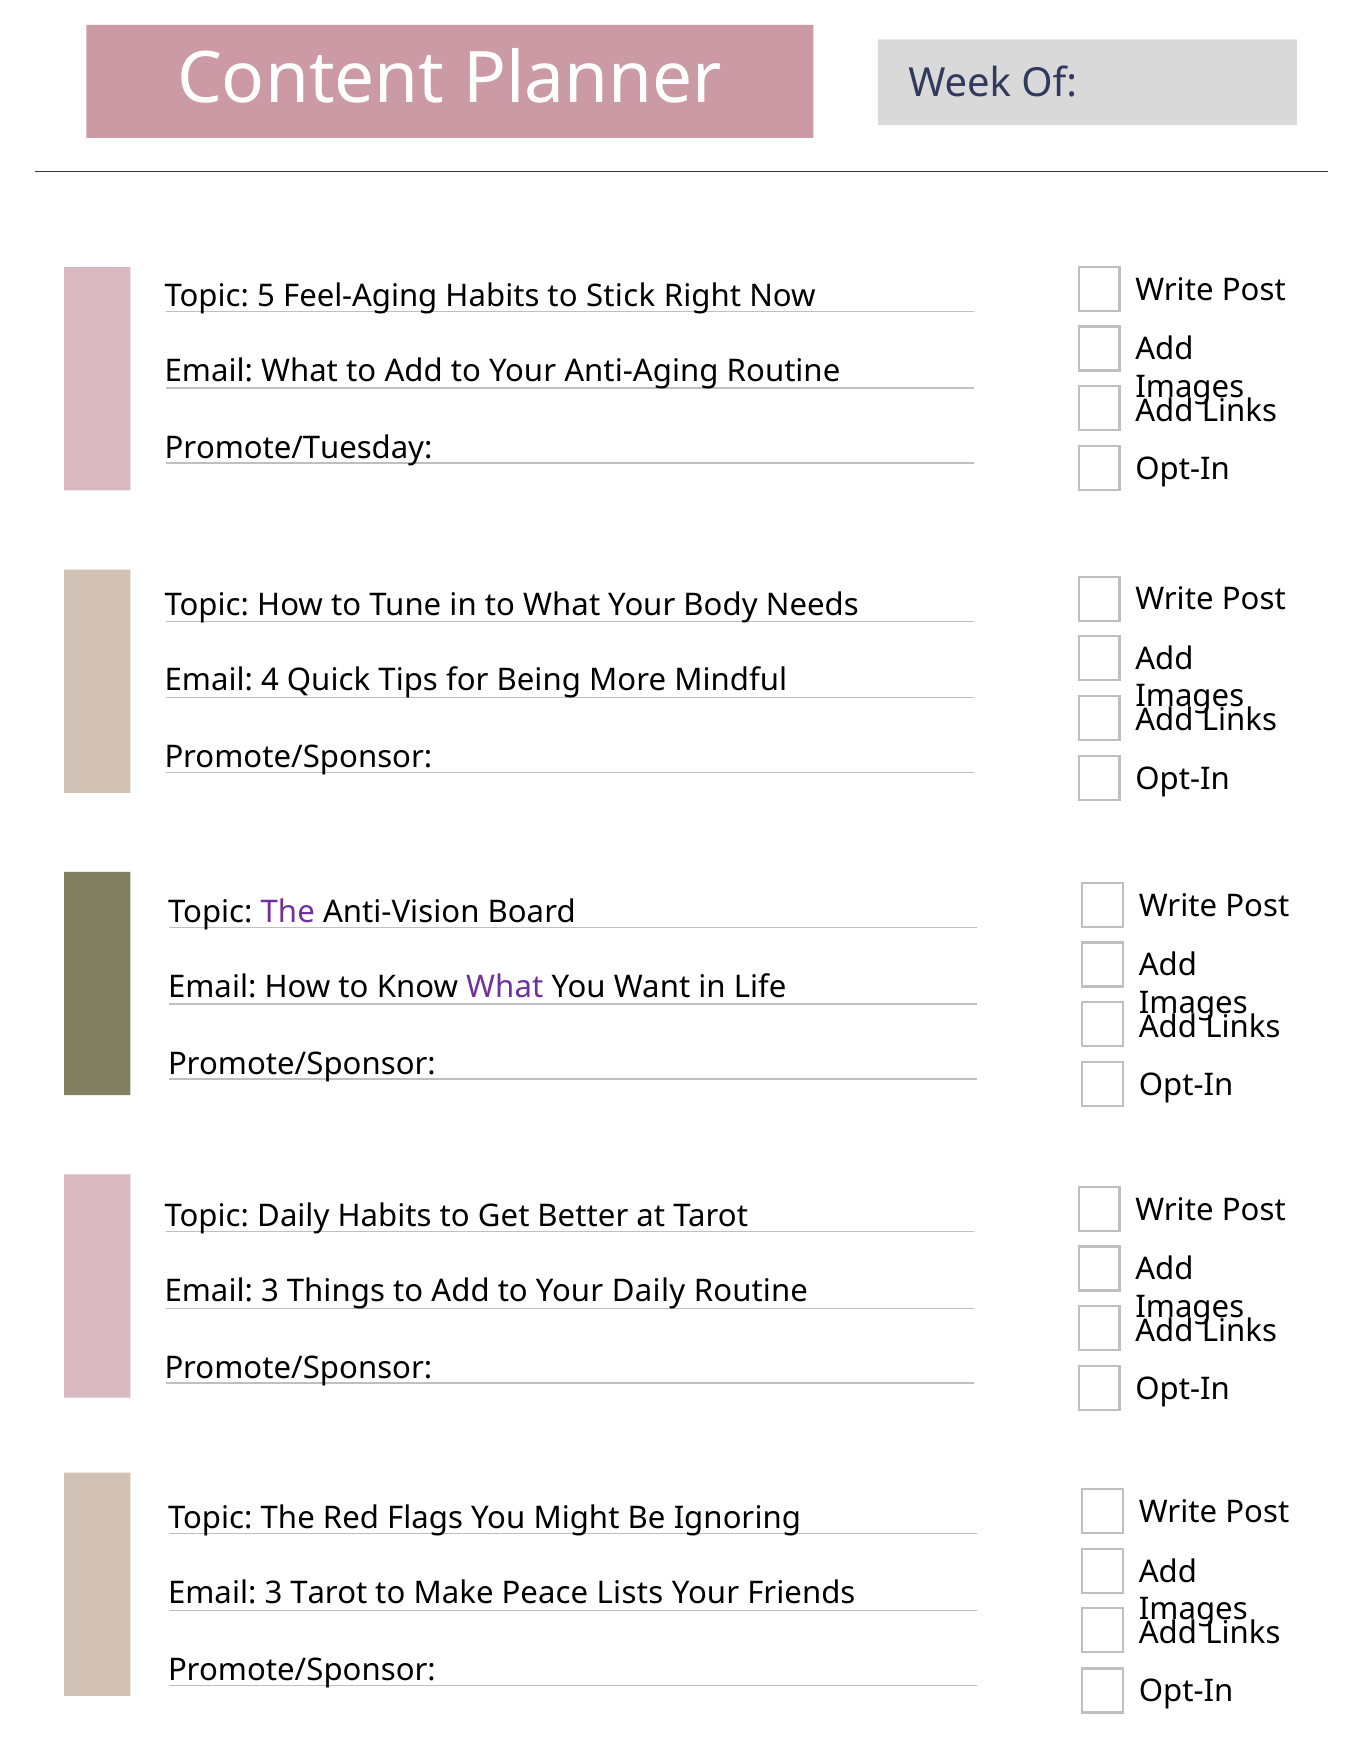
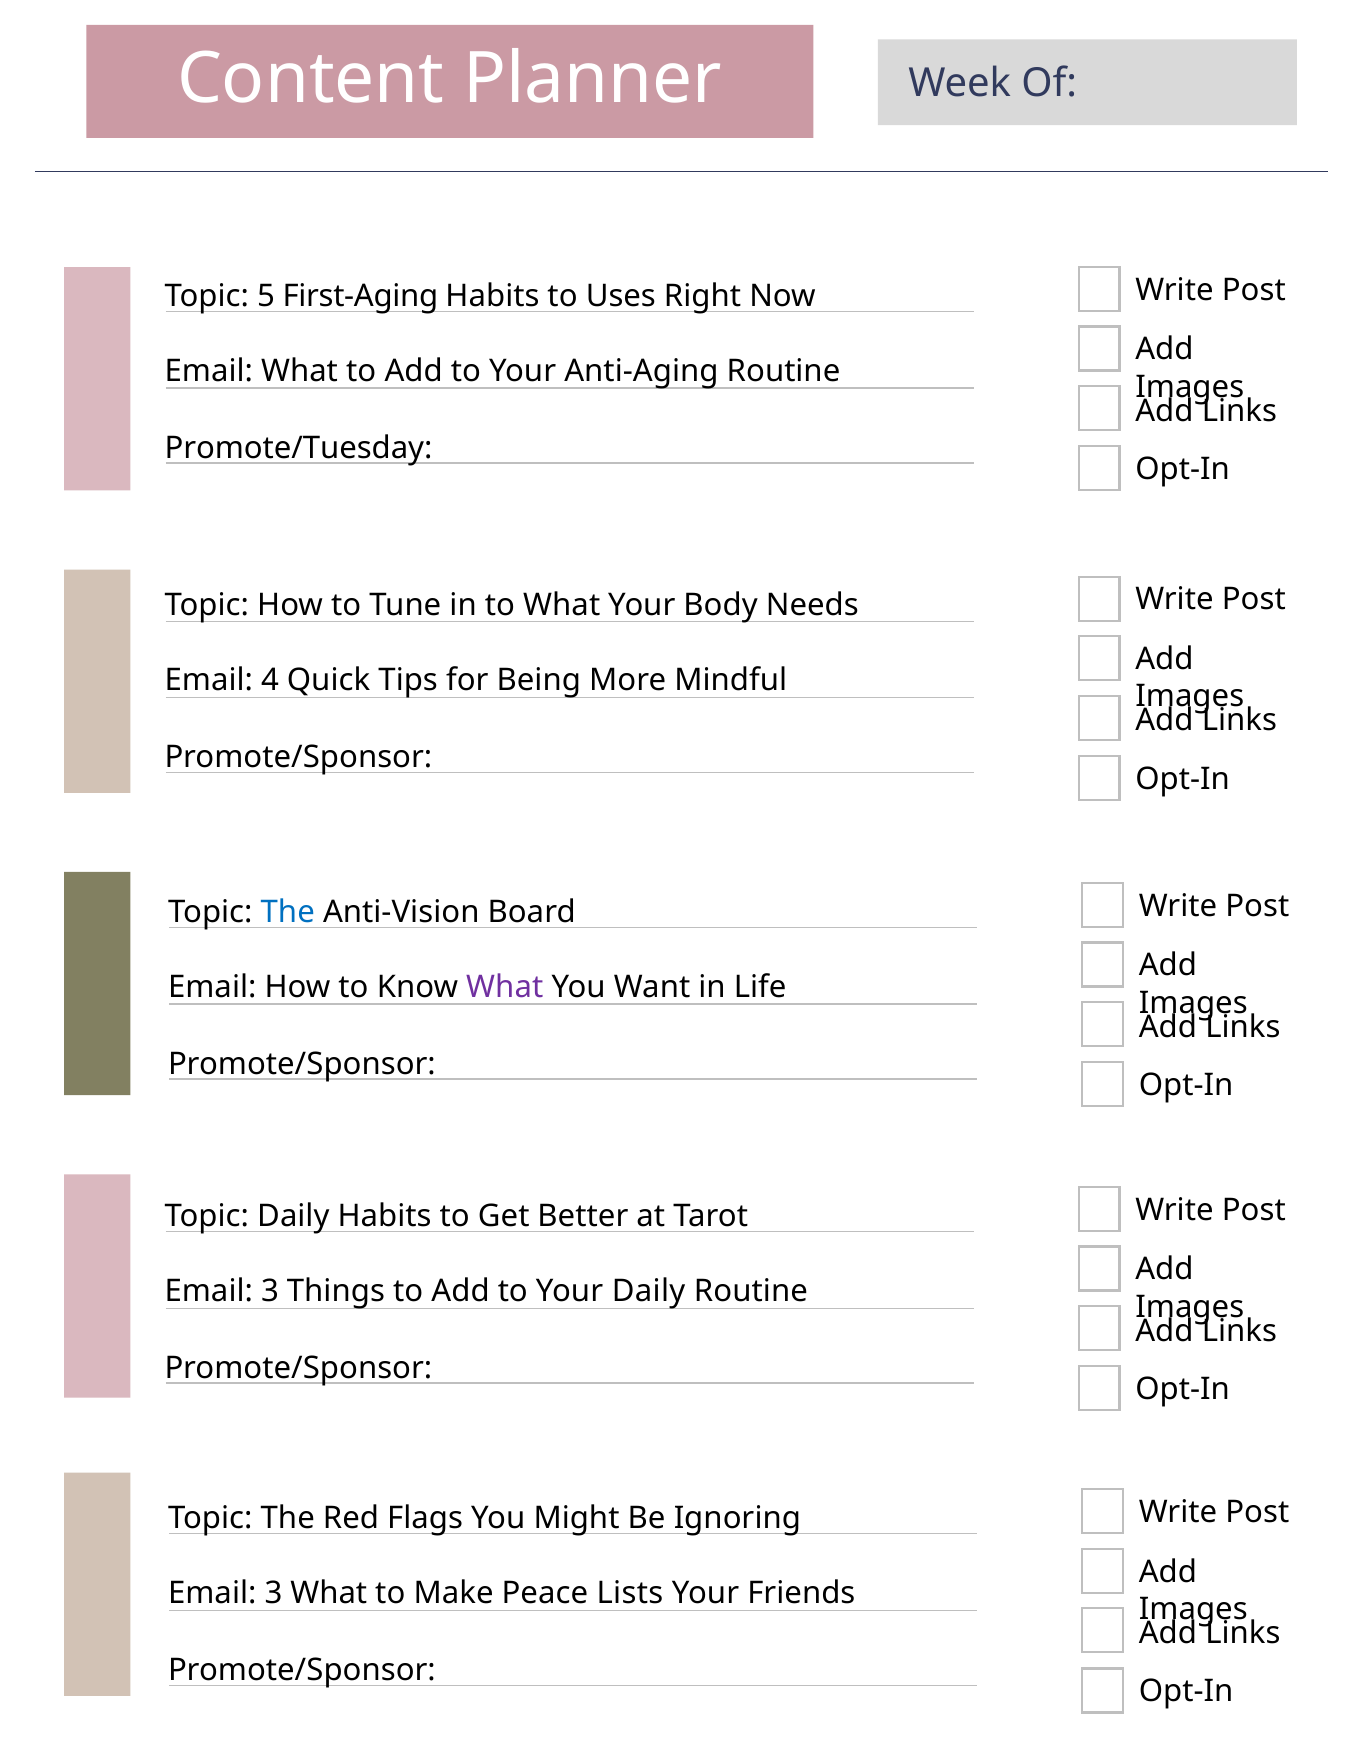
Feel-Aging: Feel-Aging -> First-Aging
Stick: Stick -> Uses
The at (288, 912) colour: purple -> blue
3 Tarot: Tarot -> What
